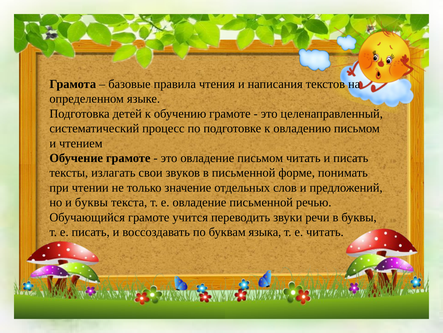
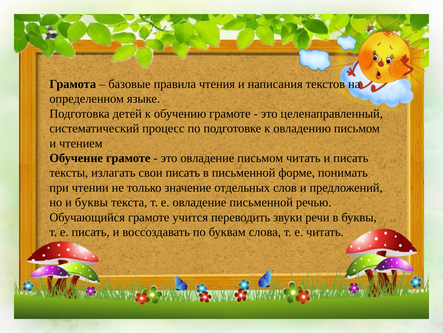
свои звуков: звуков -> писать
языка: языка -> слова
